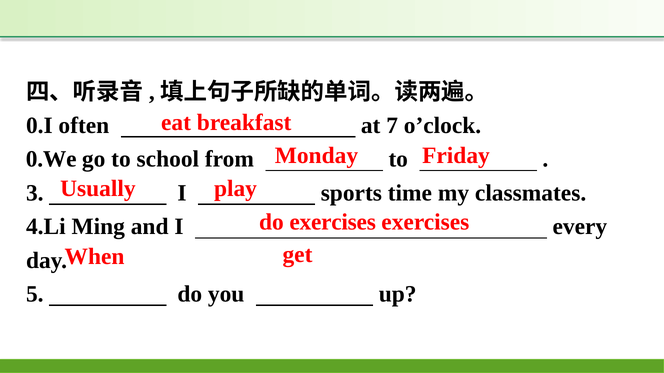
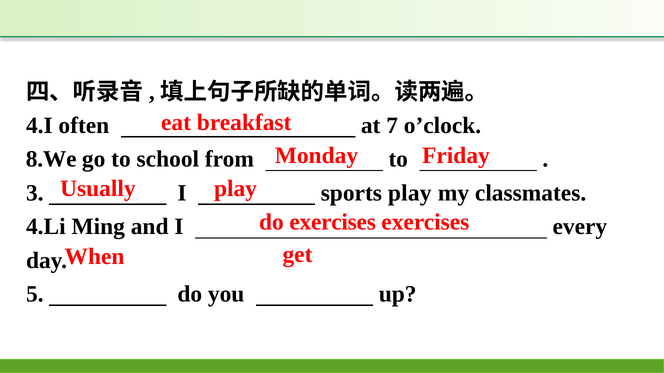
0.I: 0.I -> 4.I
0.We: 0.We -> 8.We
sports time: time -> play
